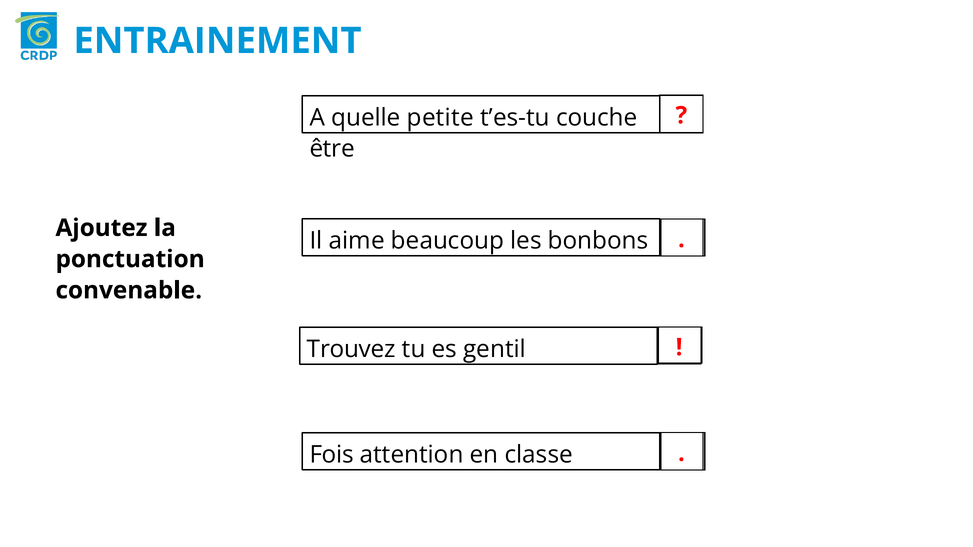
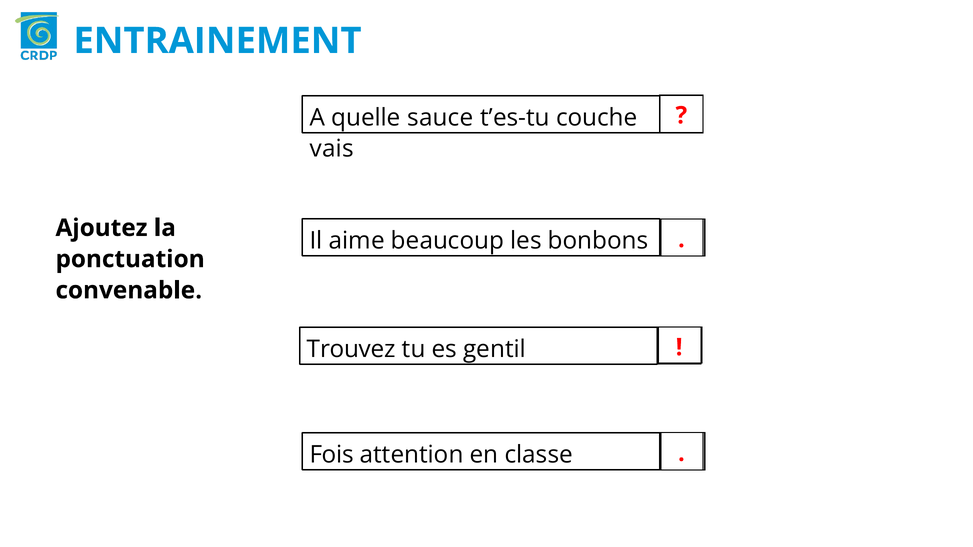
petite: petite -> sauce
être: être -> vais
